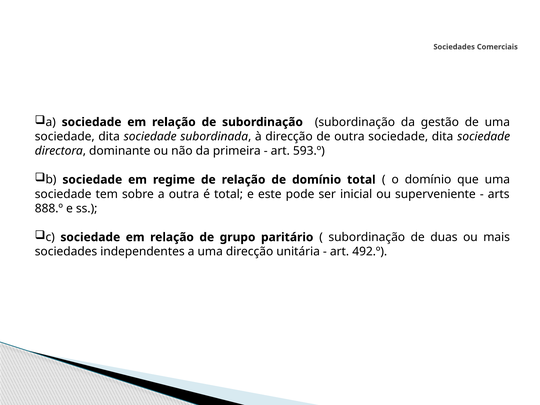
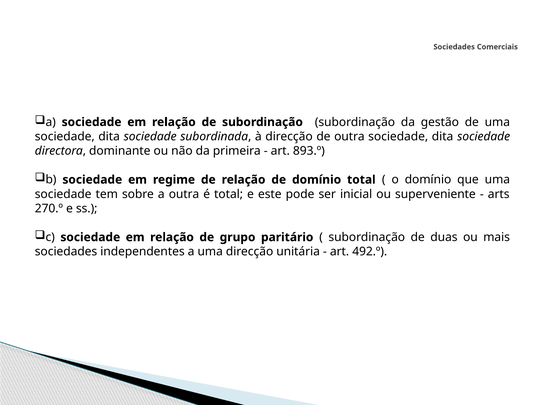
593.º: 593.º -> 893.º
888.º: 888.º -> 270.º
